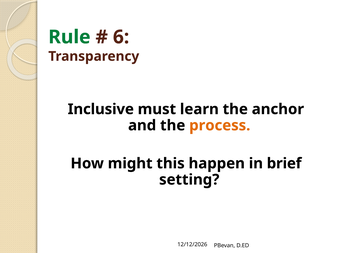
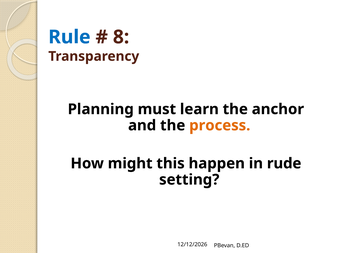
Rule colour: green -> blue
6: 6 -> 8
Inclusive: Inclusive -> Planning
brief: brief -> rude
